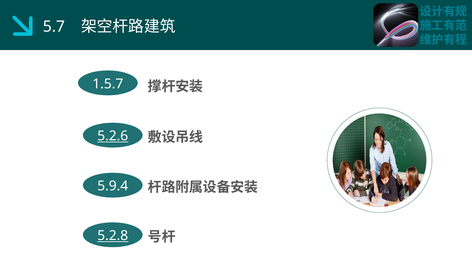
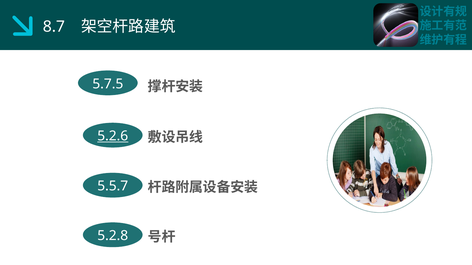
5.7: 5.7 -> 8.7
1.5.7: 1.5.7 -> 5.7.5
5.9.4: 5.9.4 -> 5.5.7
5.2.8 underline: present -> none
